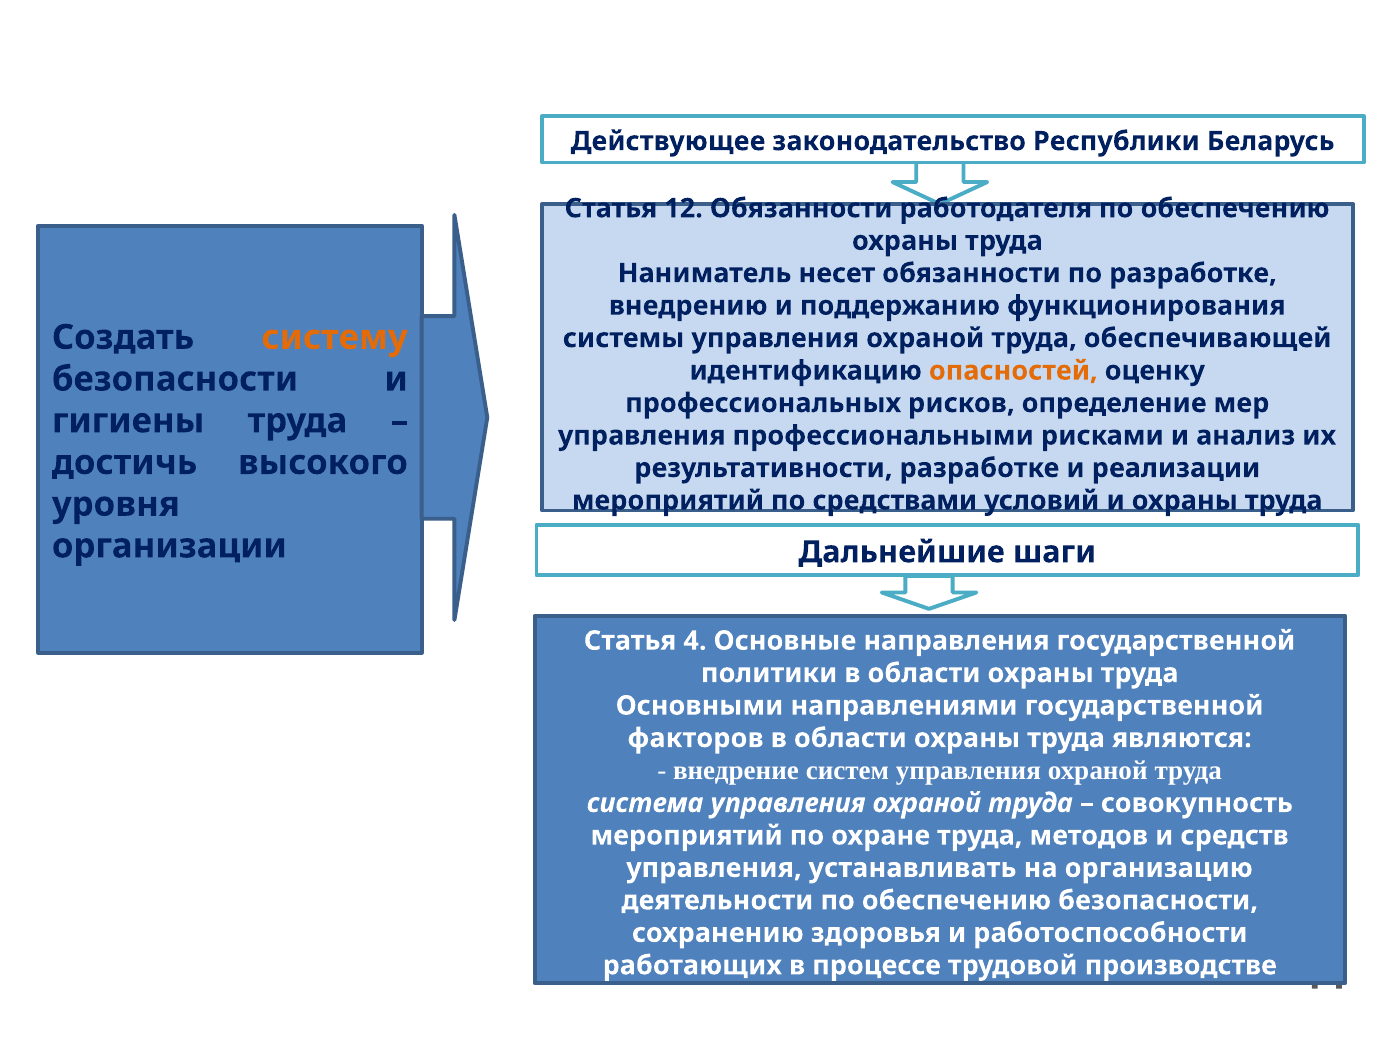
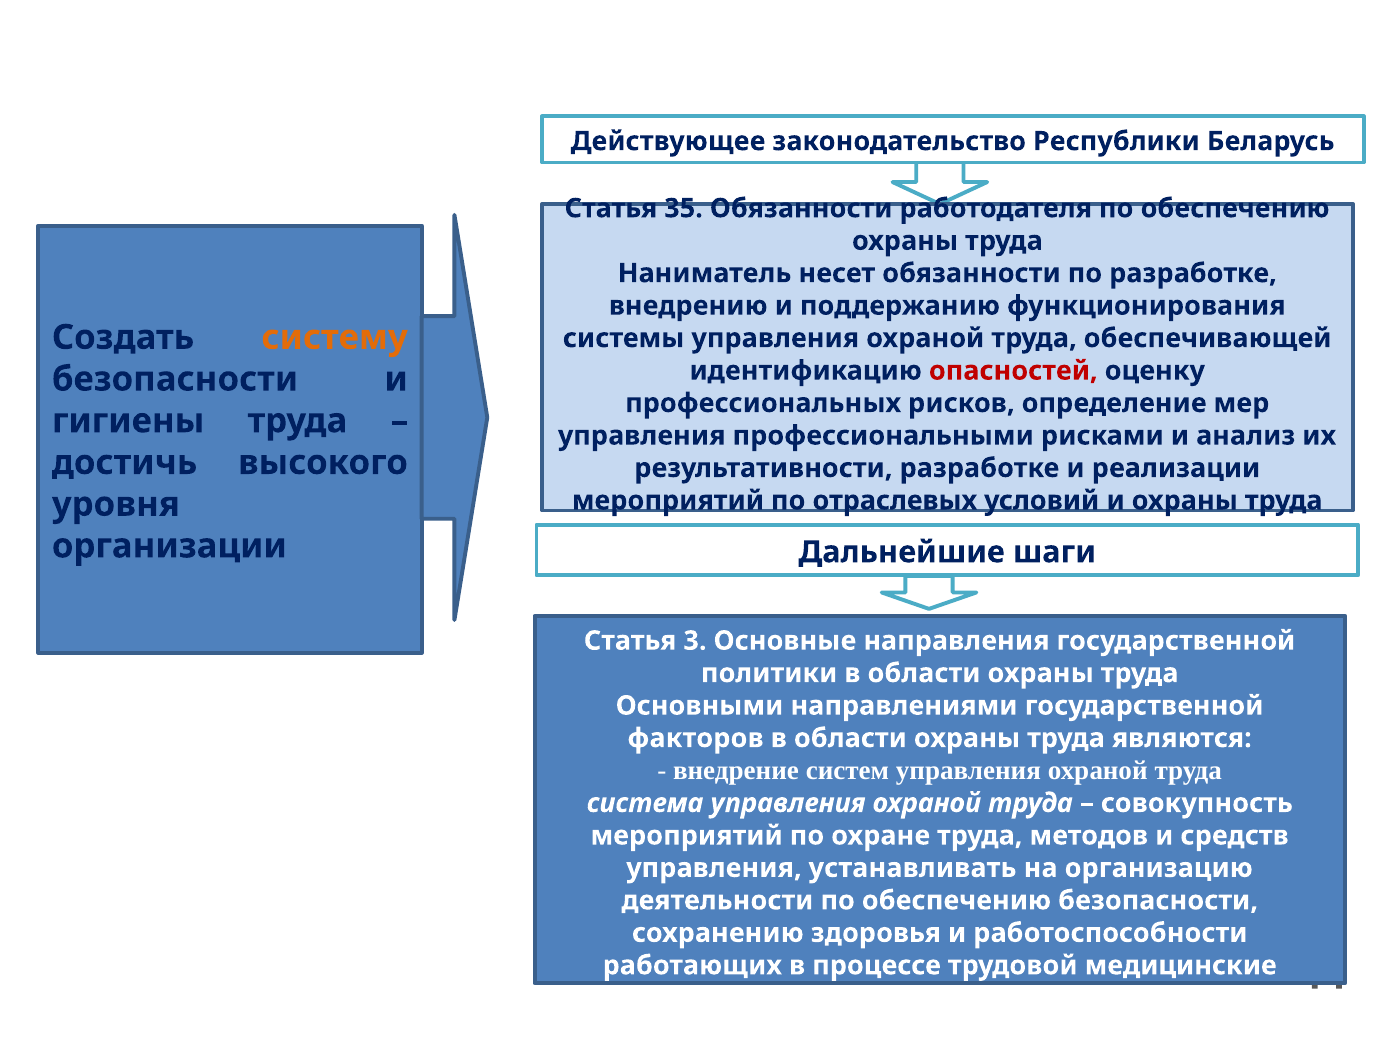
12: 12 -> 35
опасностей colour: orange -> red
средствами: средствами -> отраслевых
4: 4 -> 3
производстве: производстве -> медицинские
